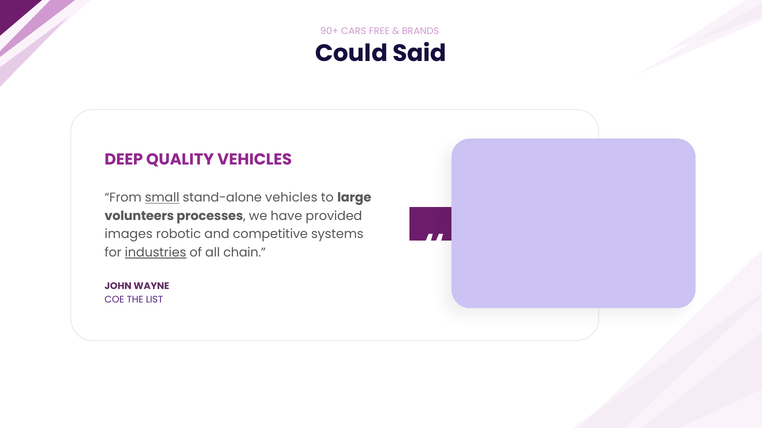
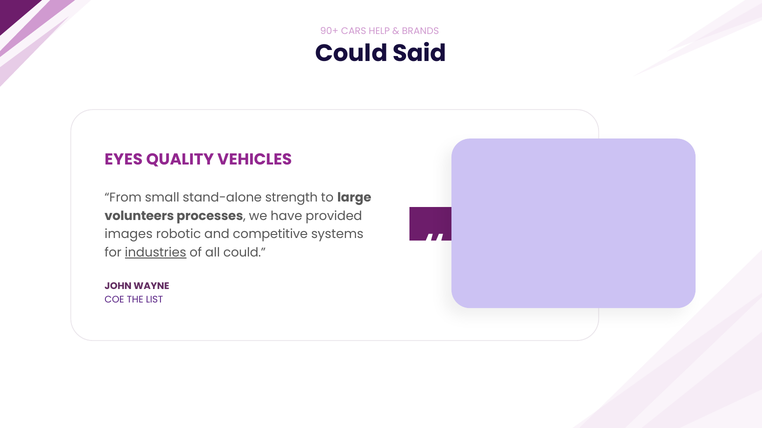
FREE: FREE -> HELP
DEEP: DEEP -> EYES
small underline: present -> none
stand-alone vehicles: vehicles -> strength
all chain: chain -> could
